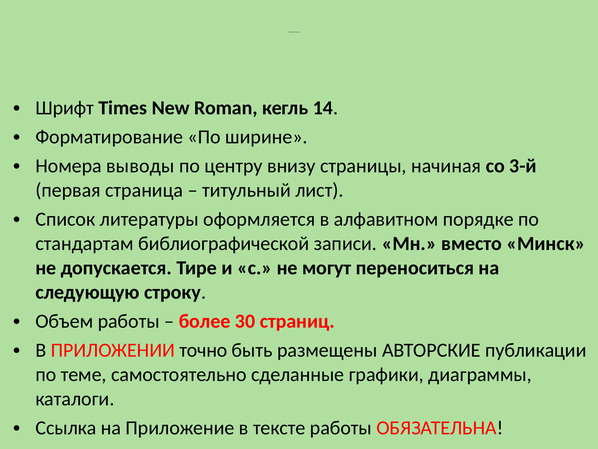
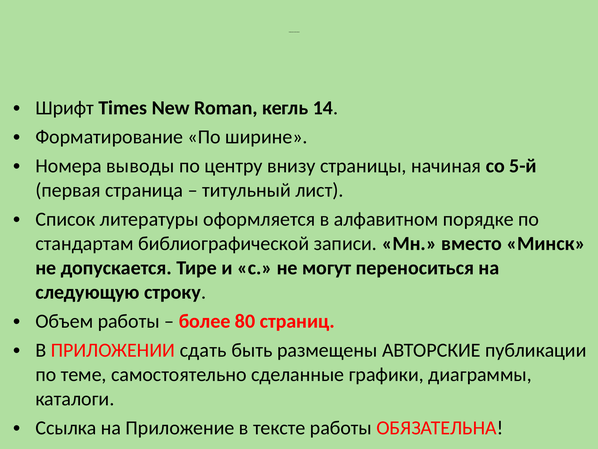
3-й: 3-й -> 5-й
30: 30 -> 80
точно: точно -> сдать
